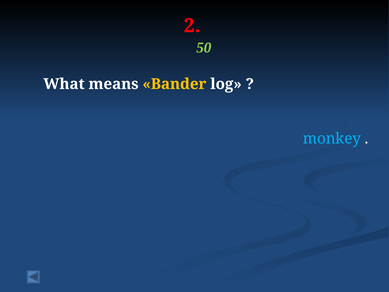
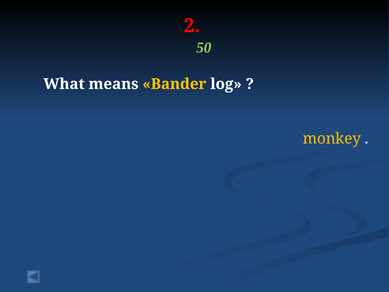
monkey colour: light blue -> yellow
